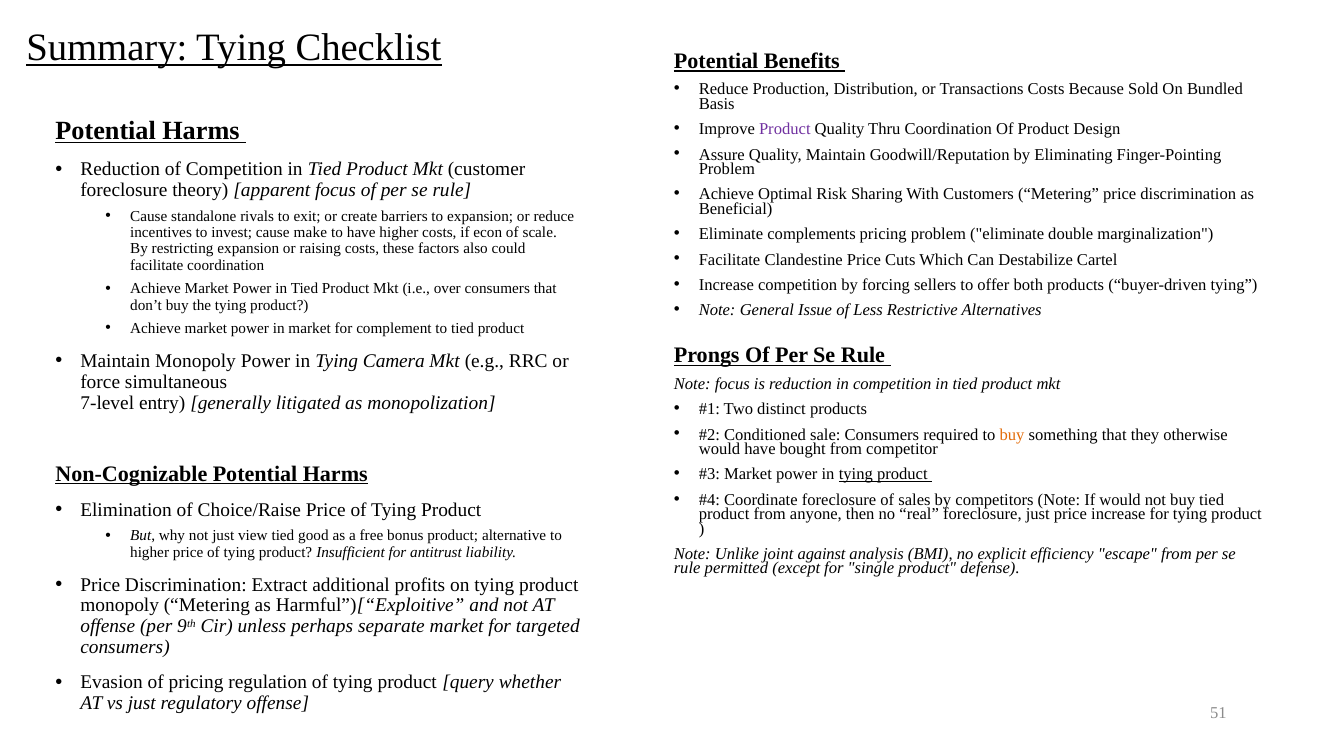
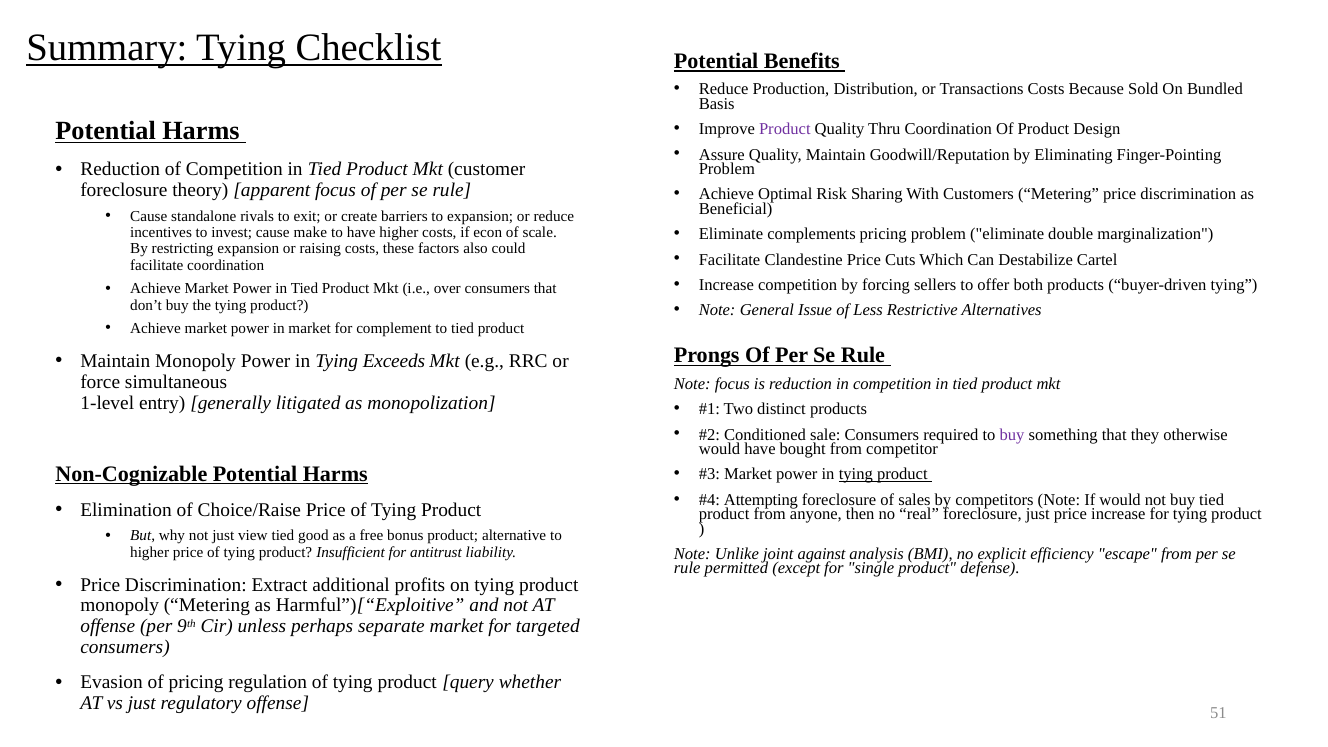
Camera: Camera -> Exceeds
7-level: 7-level -> 1-level
buy at (1012, 435) colour: orange -> purple
Coordinate: Coordinate -> Attempting
